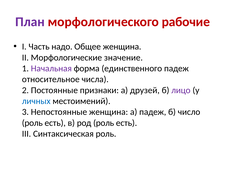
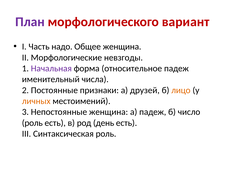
рабочие: рабочие -> вариант
значение: значение -> невзгоды
единственного: единственного -> относительное
относительное: относительное -> именительный
лицо colour: purple -> orange
личных colour: blue -> orange
род роль: роль -> день
